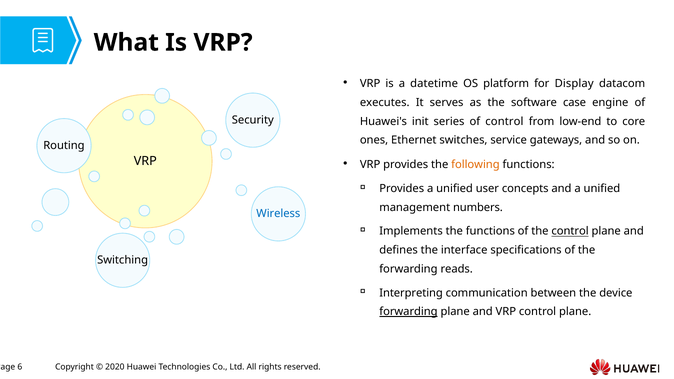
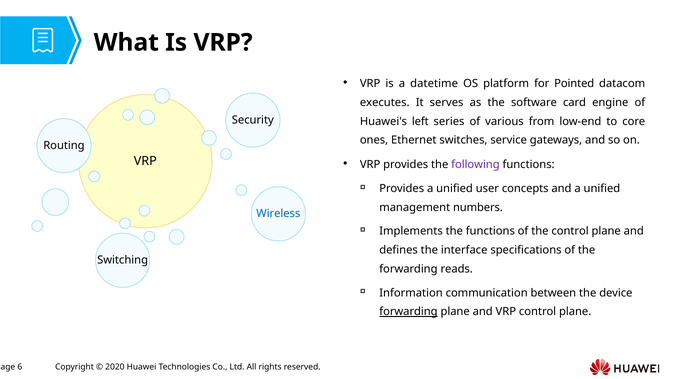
Display: Display -> Pointed
case: case -> card
init: init -> left
of control: control -> various
following colour: orange -> purple
control at (570, 231) underline: present -> none
Interpreting: Interpreting -> Information
